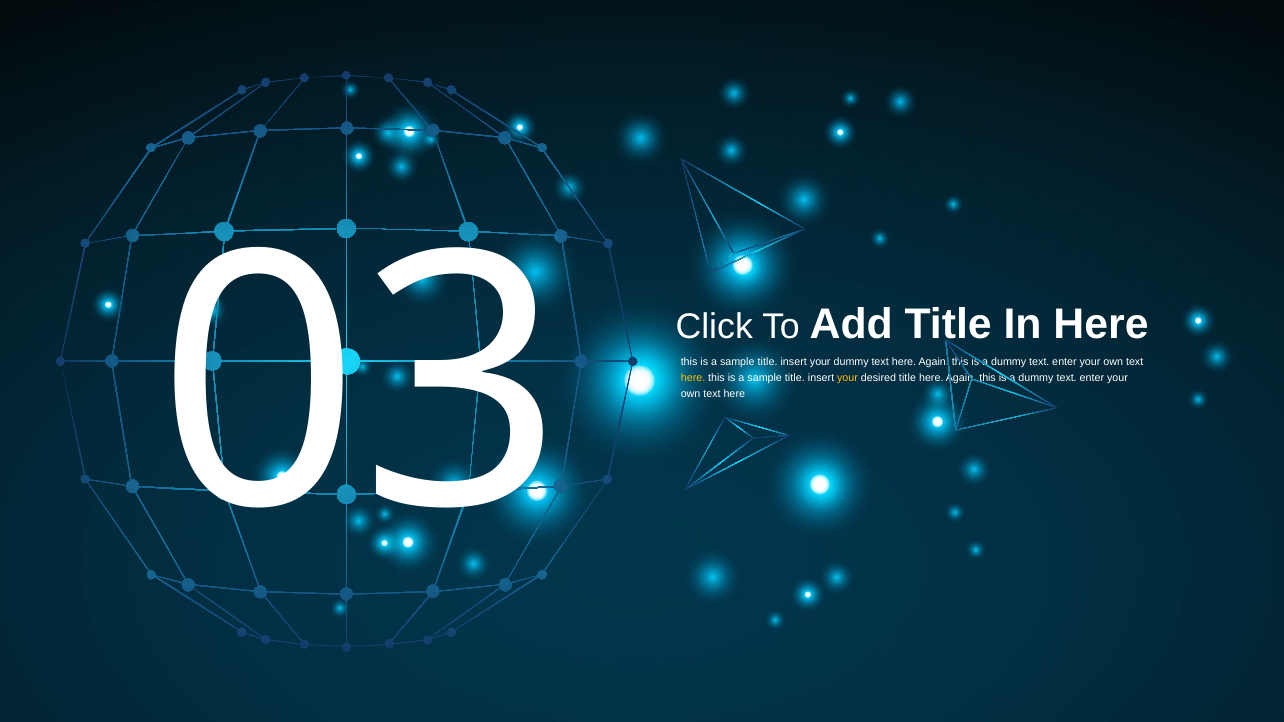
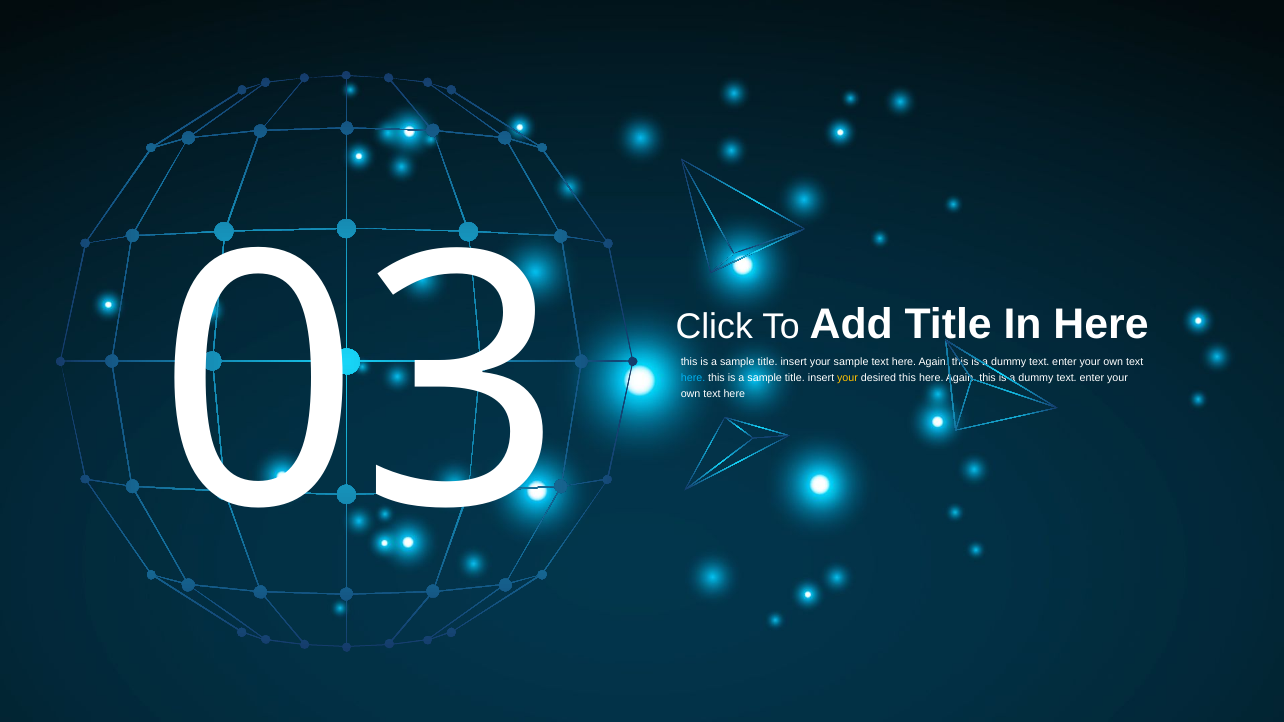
your dummy: dummy -> sample
here at (693, 378) colour: yellow -> light blue
desired title: title -> this
